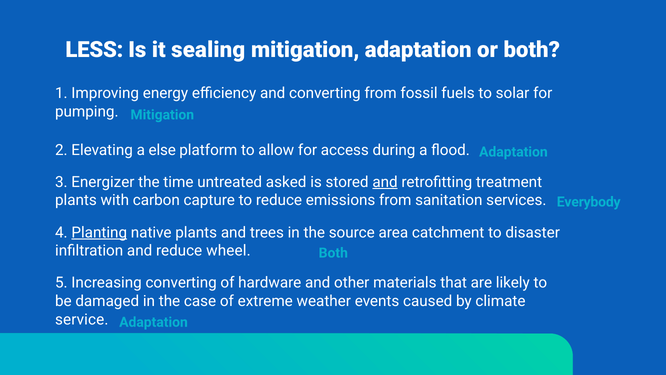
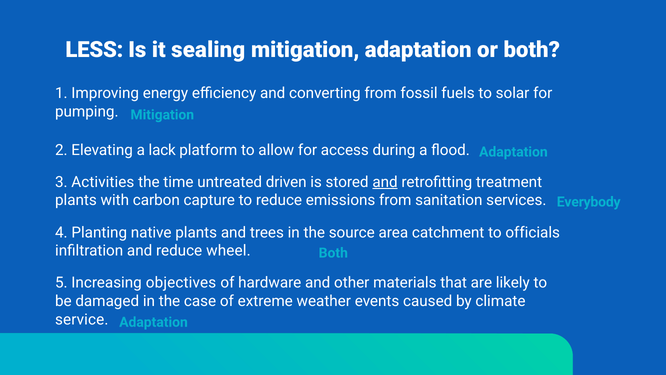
else: else -> lack
Energizer: Energizer -> Activities
asked: asked -> driven
Planting underline: present -> none
disaster: disaster -> officials
Increasing converting: converting -> objectives
